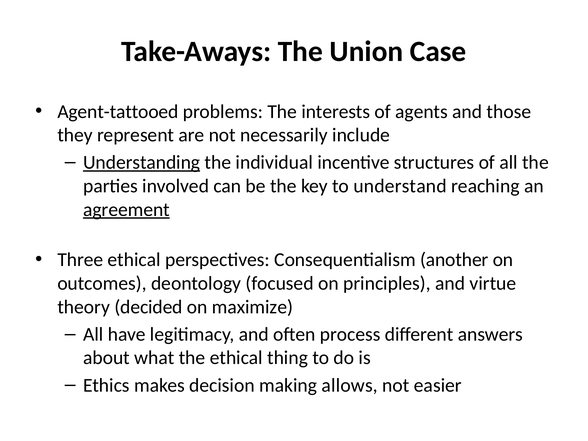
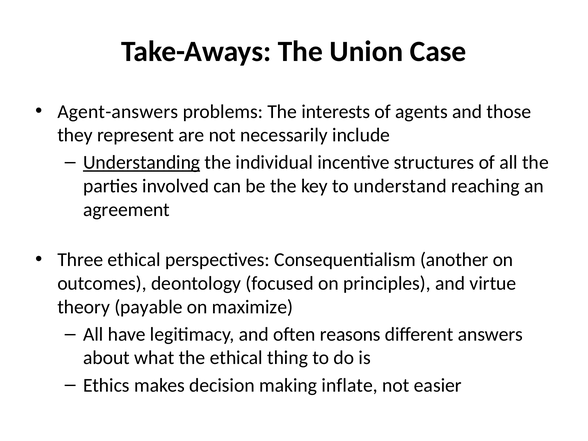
Agent-tattooed: Agent-tattooed -> Agent-answers
agreement underline: present -> none
decided: decided -> payable
process: process -> reasons
allows: allows -> inflate
